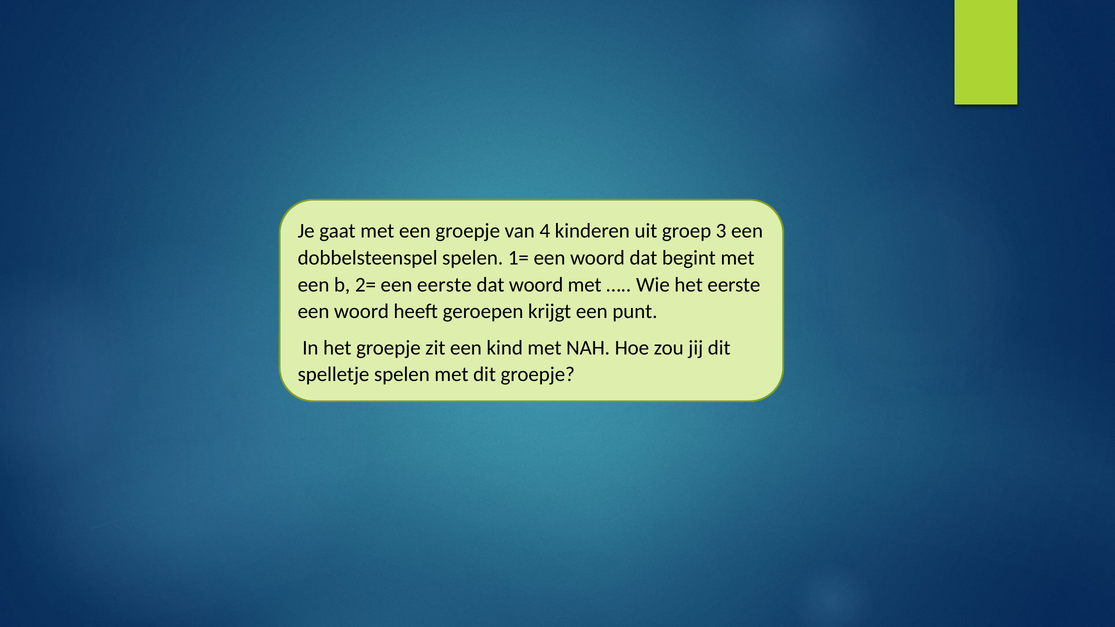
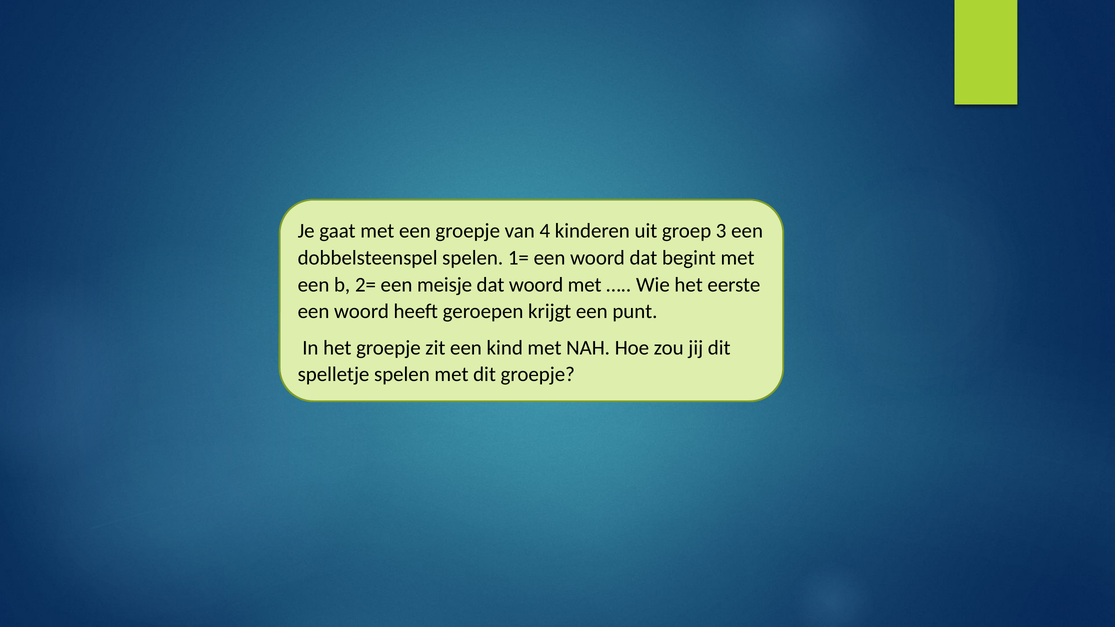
een eerste: eerste -> meisje
